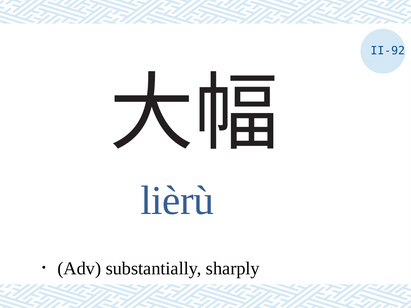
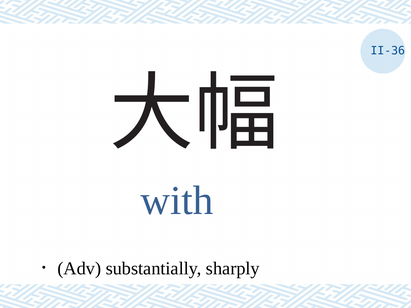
II-92: II-92 -> II-36
lièrù: lièrù -> with
